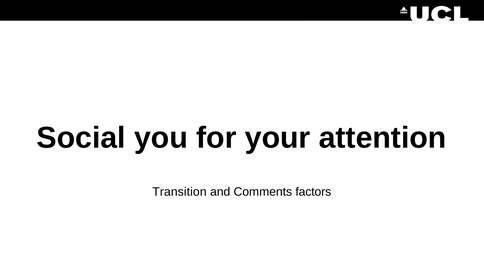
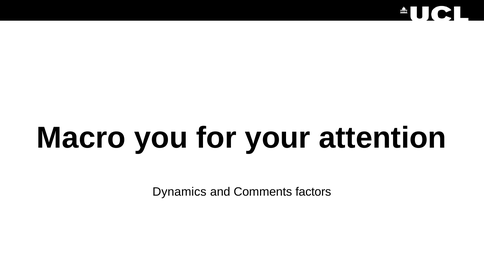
Social: Social -> Macro
Transition: Transition -> Dynamics
